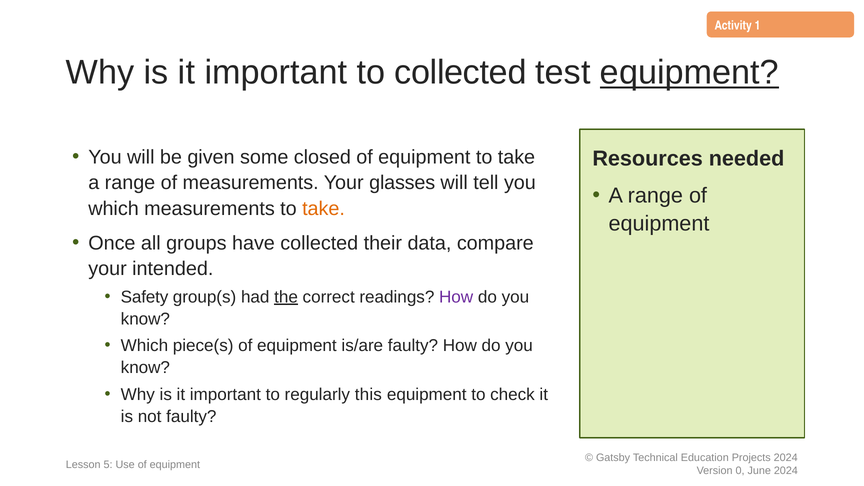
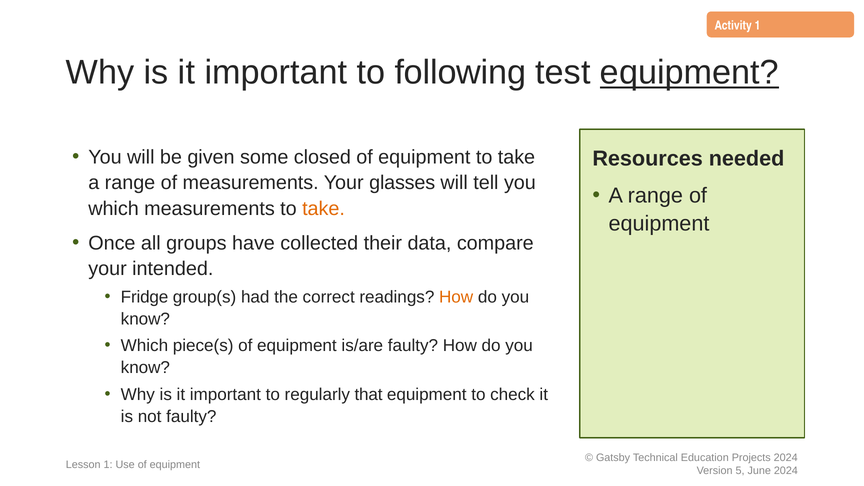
to collected: collected -> following
Safety: Safety -> Fridge
the underline: present -> none
How at (456, 297) colour: purple -> orange
this: this -> that
Lesson 5: 5 -> 1
0: 0 -> 5
